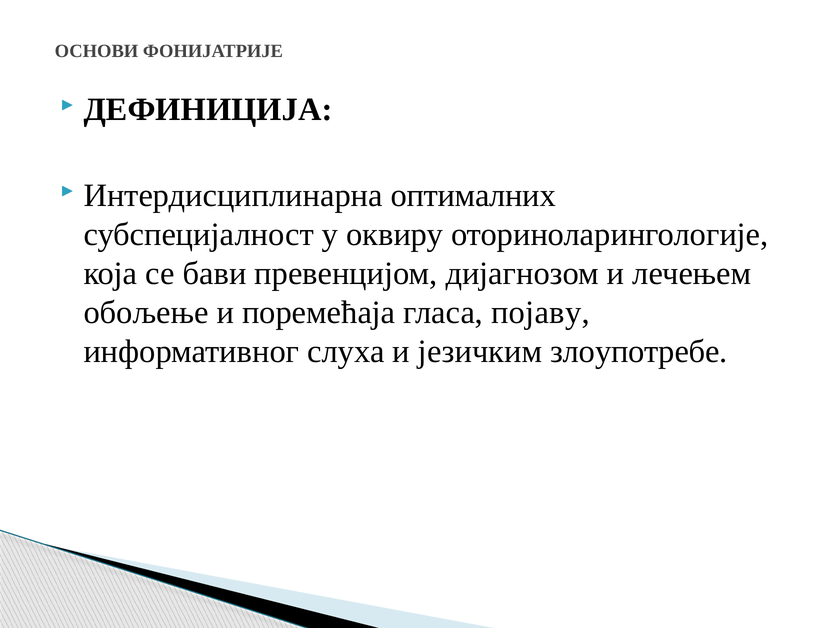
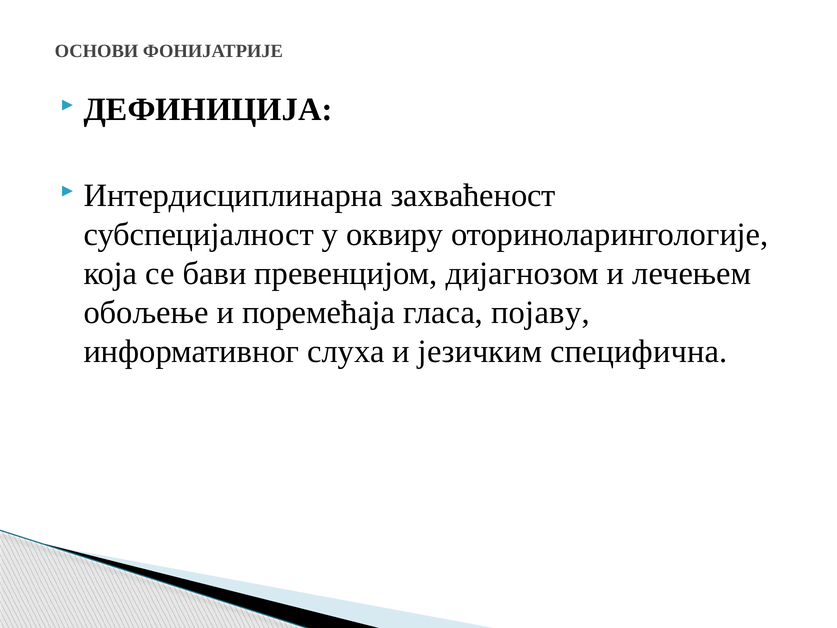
оптималних: оптималних -> захваћеност
злоупотребе: злоупотребе -> специфична
